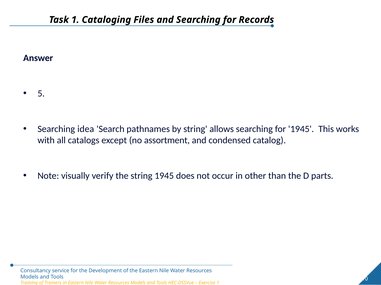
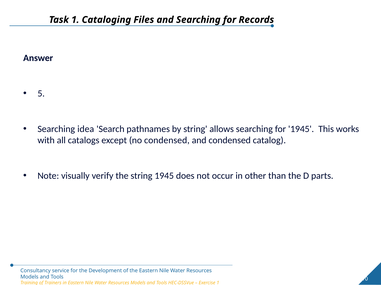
no assortment: assortment -> condensed
